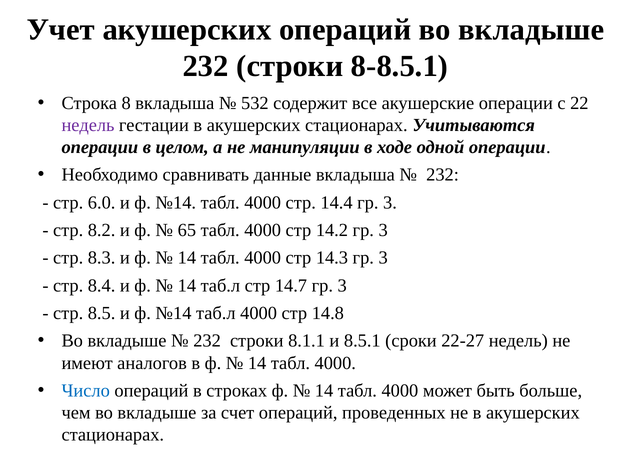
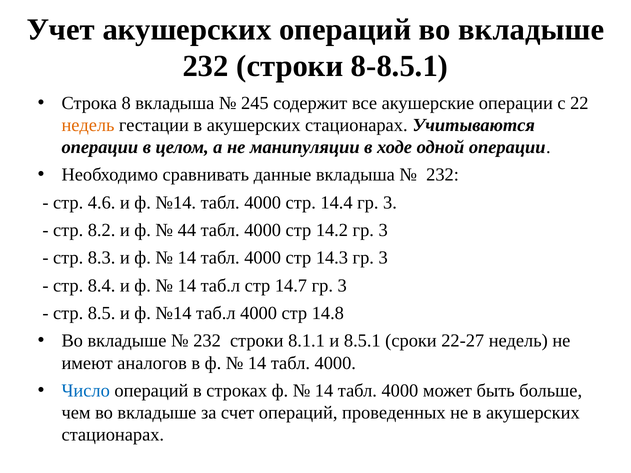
532: 532 -> 245
недель at (88, 125) colour: purple -> orange
6.0: 6.0 -> 4.6
65: 65 -> 44
